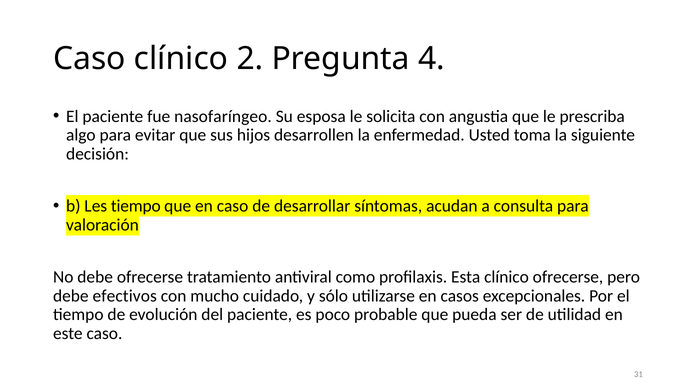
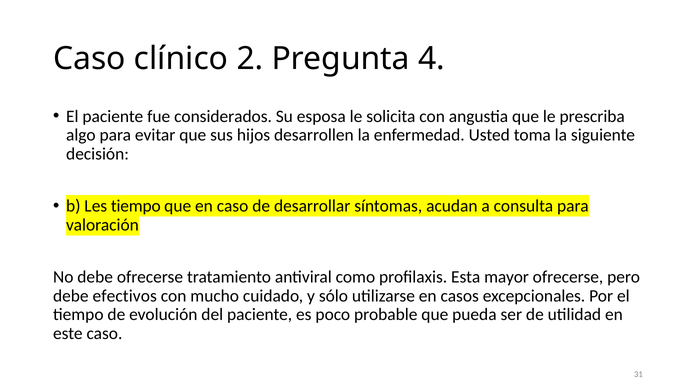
nasofaríngeo: nasofaríngeo -> considerados
Esta clínico: clínico -> mayor
